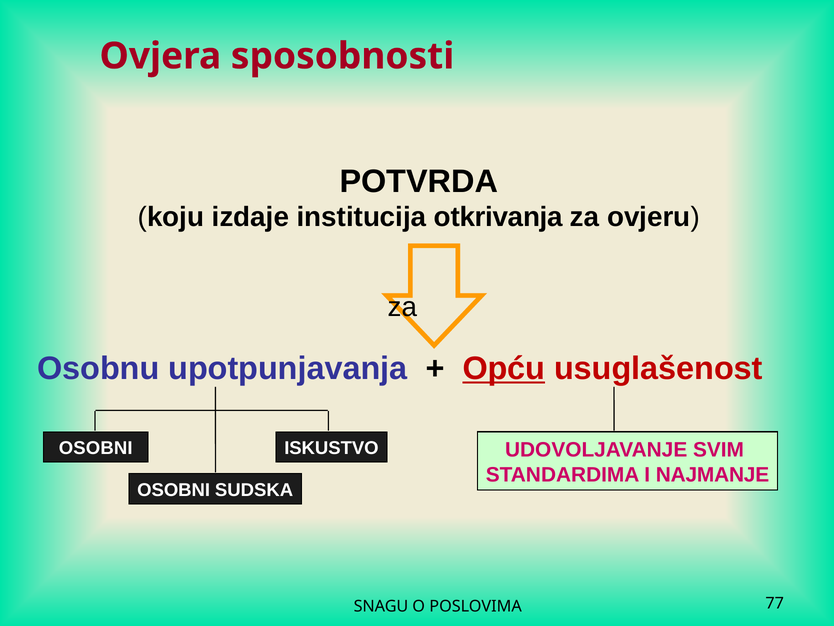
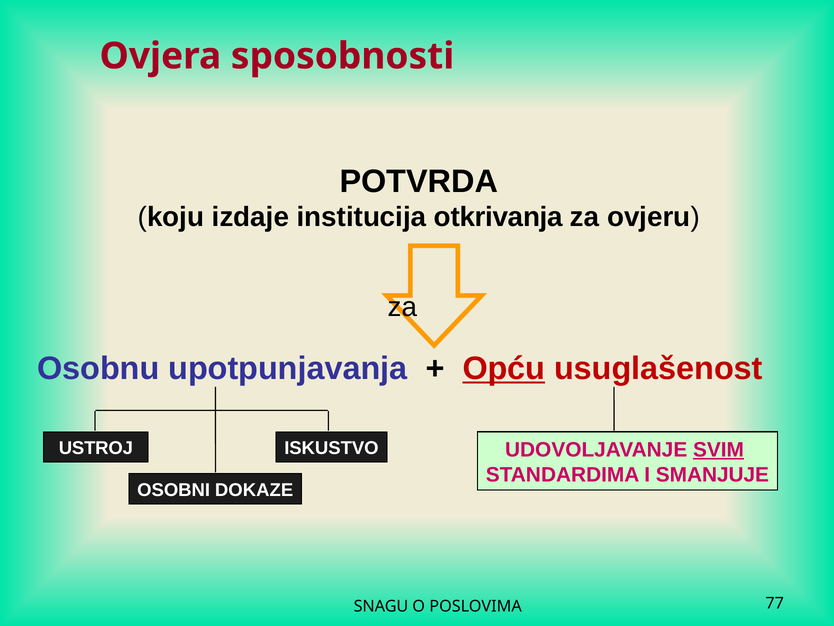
OSOBNI at (96, 448): OSOBNI -> USTROJ
SVIM underline: none -> present
NAJMANJE: NAJMANJE -> SMANJUJE
SUDSKA: SUDSKA -> DOKAZE
